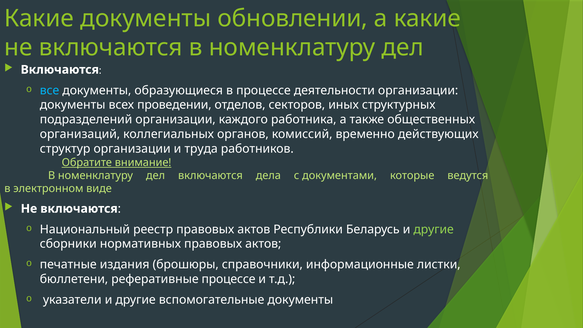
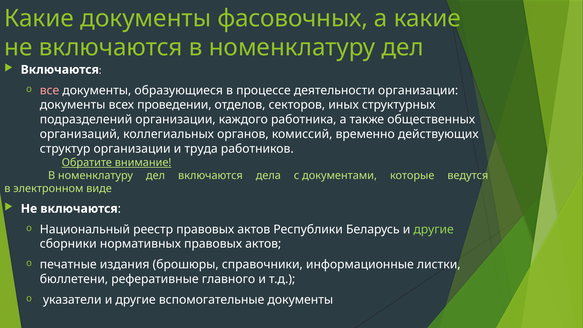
обновлении: обновлении -> фасовочных
все colour: light blue -> pink
реферативные процессе: процессе -> главного
